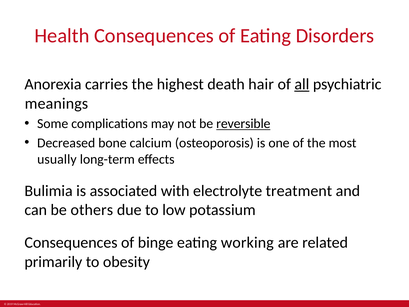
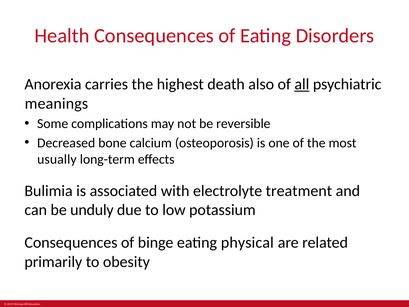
hair: hair -> also
reversible underline: present -> none
others: others -> unduly
working: working -> physical
